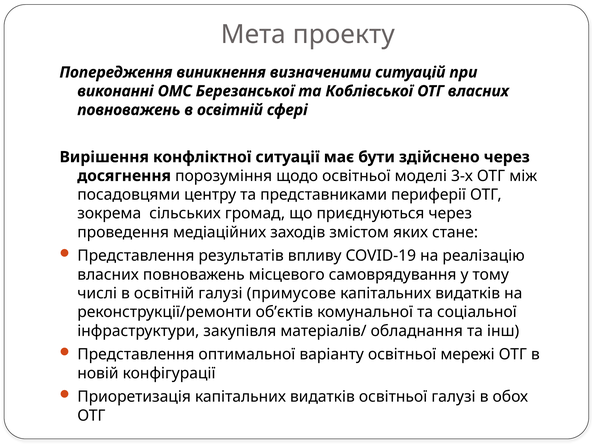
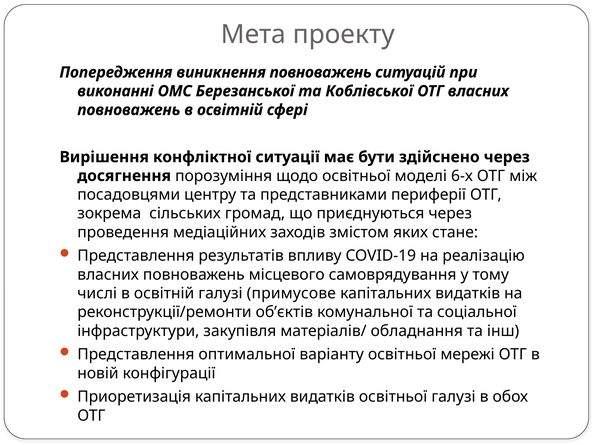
виникнення визначеними: визначеними -> повноважень
3-х: 3-х -> 6-х
